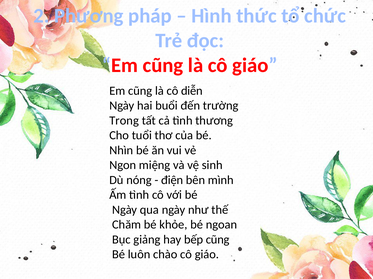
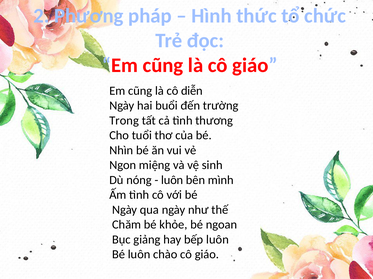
điện at (172, 180): điện -> luôn
bếp cũng: cũng -> luôn
